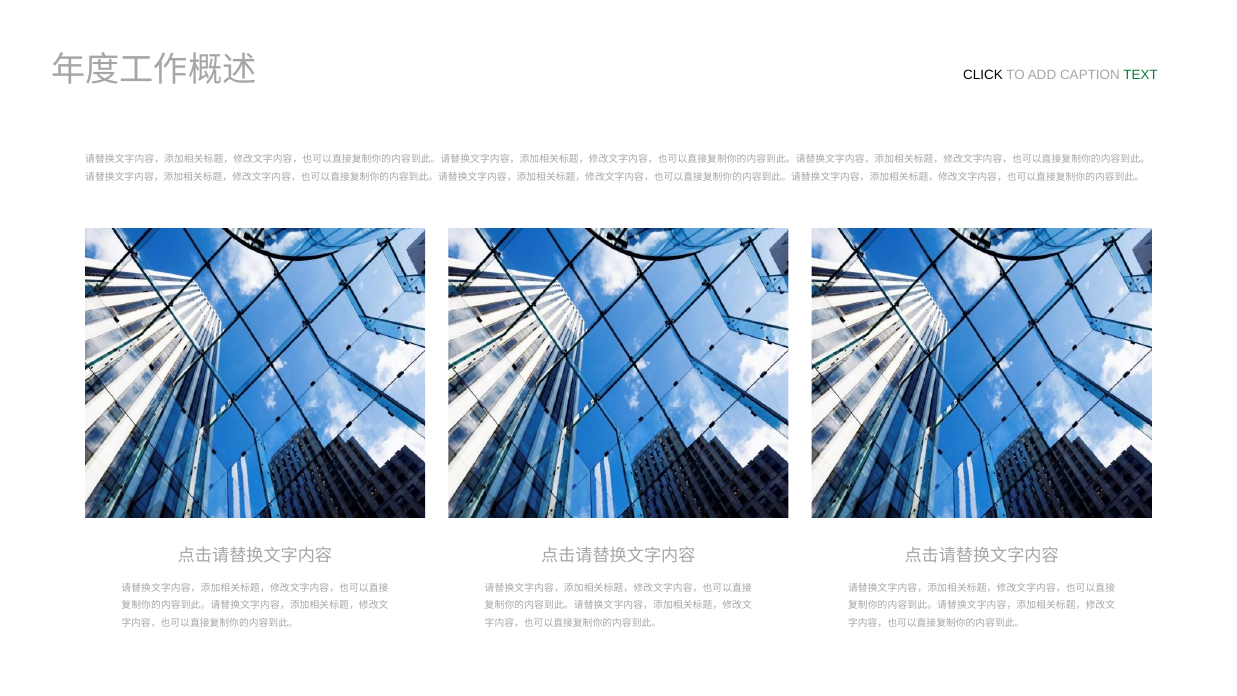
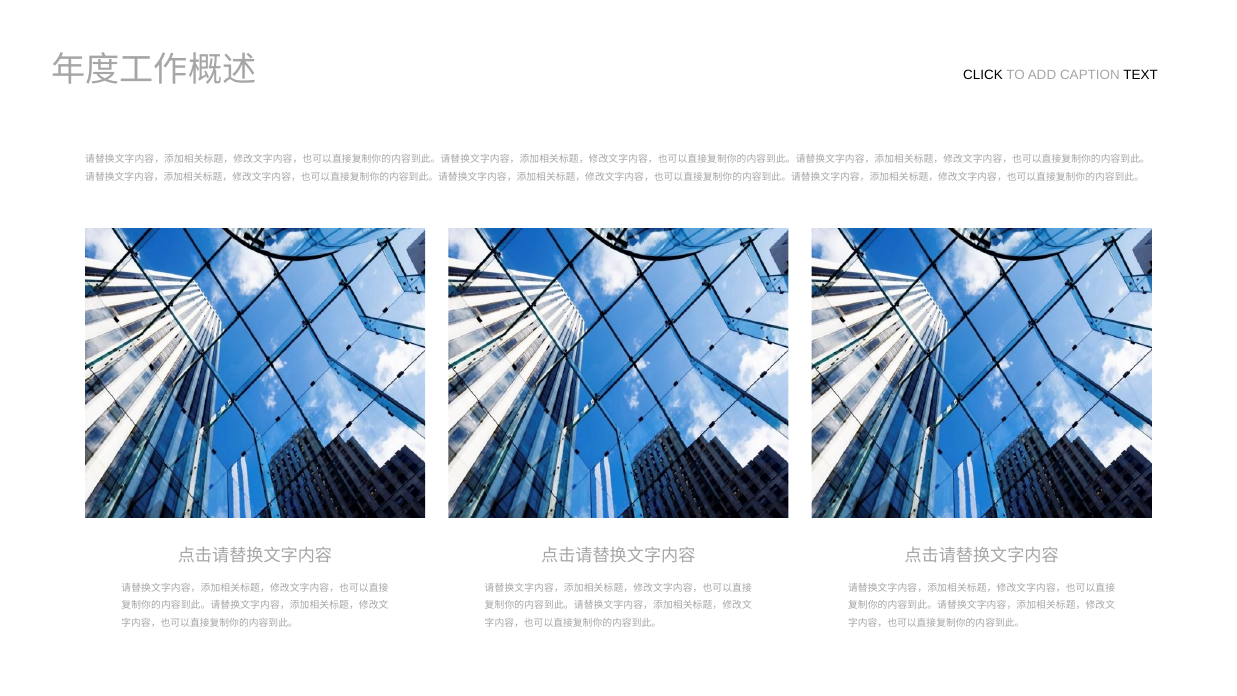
TEXT colour: green -> black
